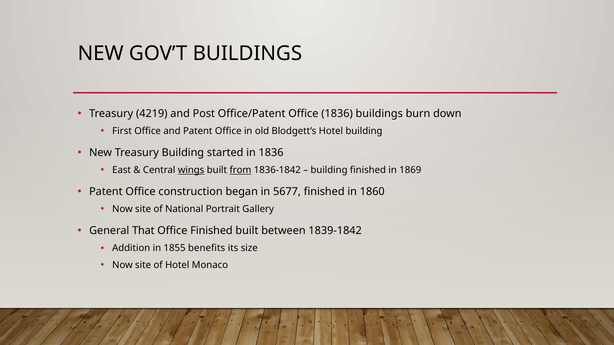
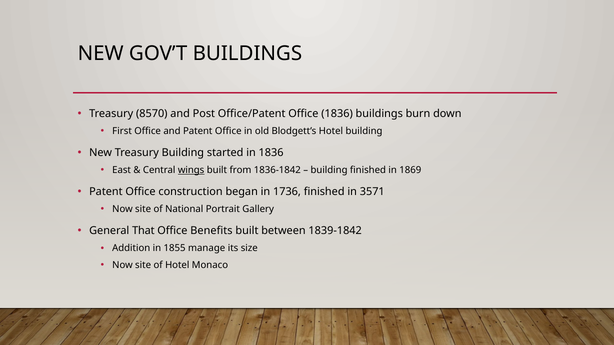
4219: 4219 -> 8570
from underline: present -> none
5677: 5677 -> 1736
1860: 1860 -> 3571
Office Finished: Finished -> Benefits
benefits: benefits -> manage
